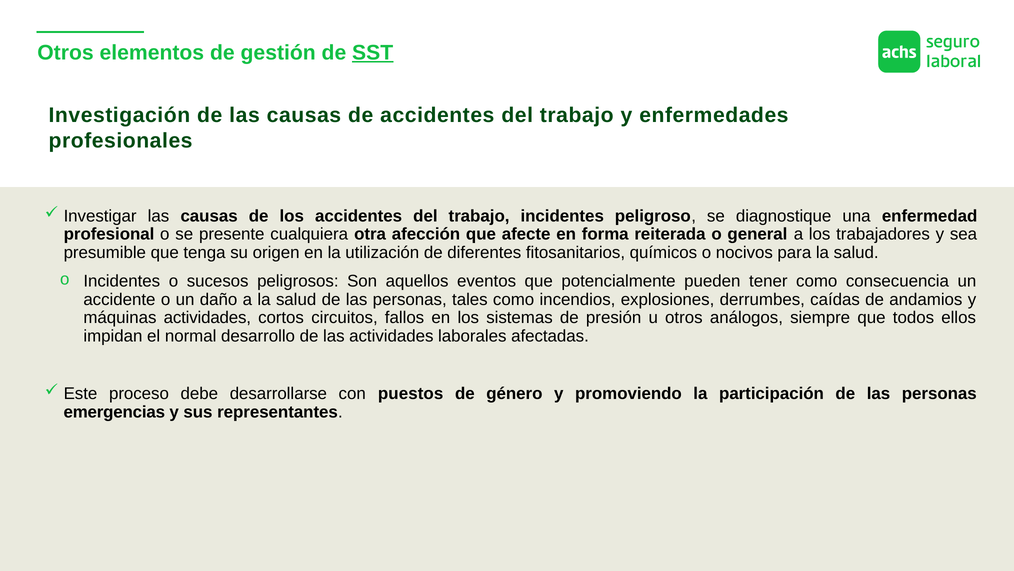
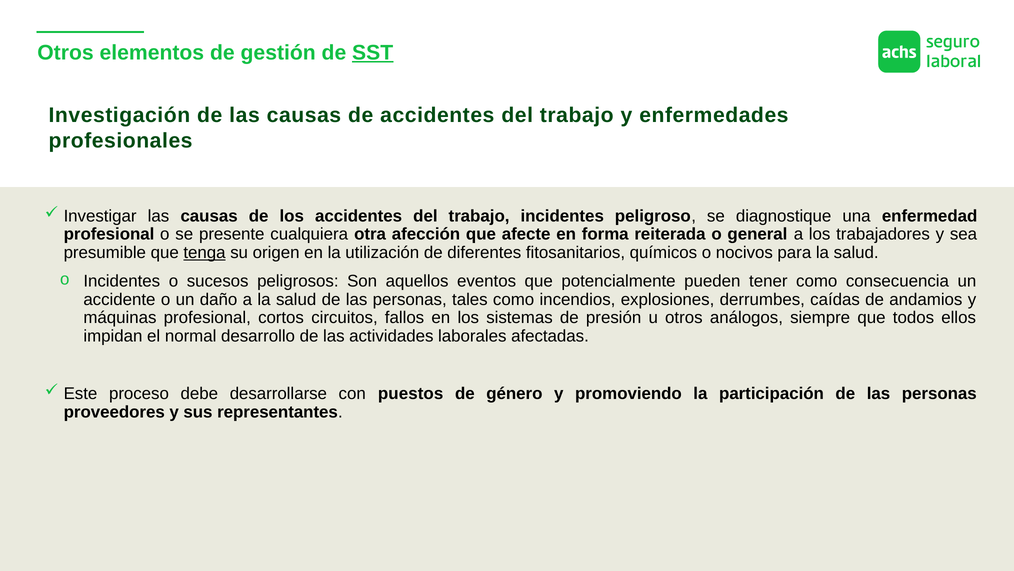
tenga underline: none -> present
máquinas actividades: actividades -> profesional
emergencias: emergencias -> proveedores
